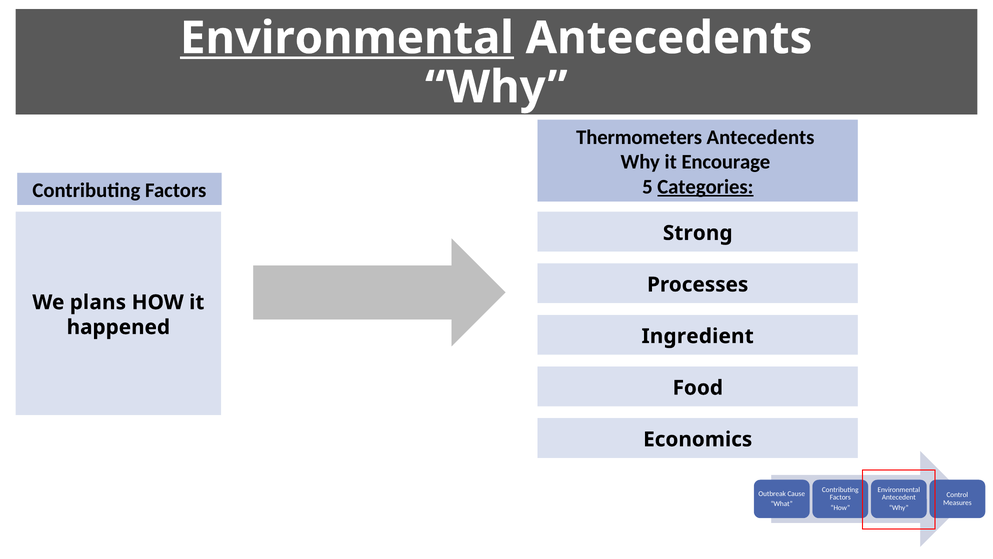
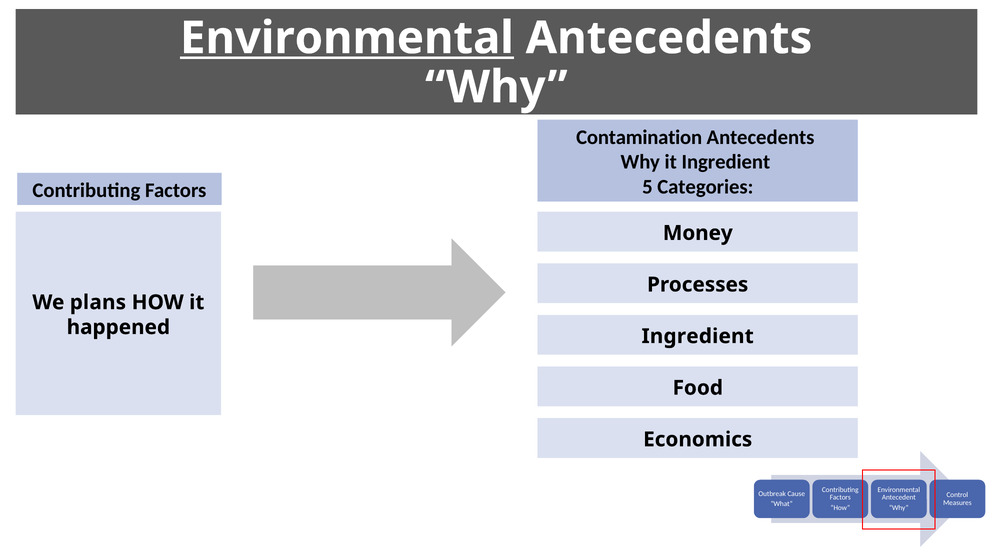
Thermometers: Thermometers -> Contamination
it Encourage: Encourage -> Ingredient
Categories underline: present -> none
Strong: Strong -> Money
